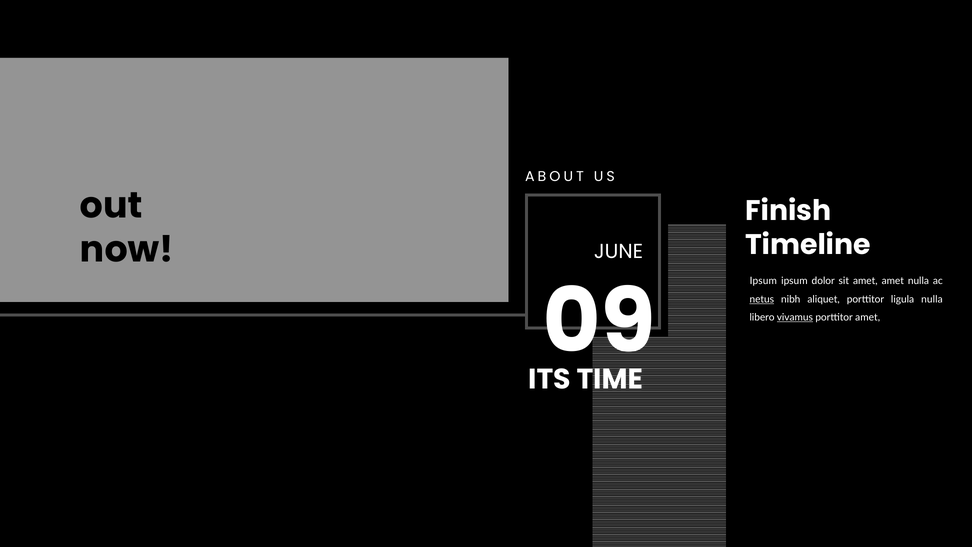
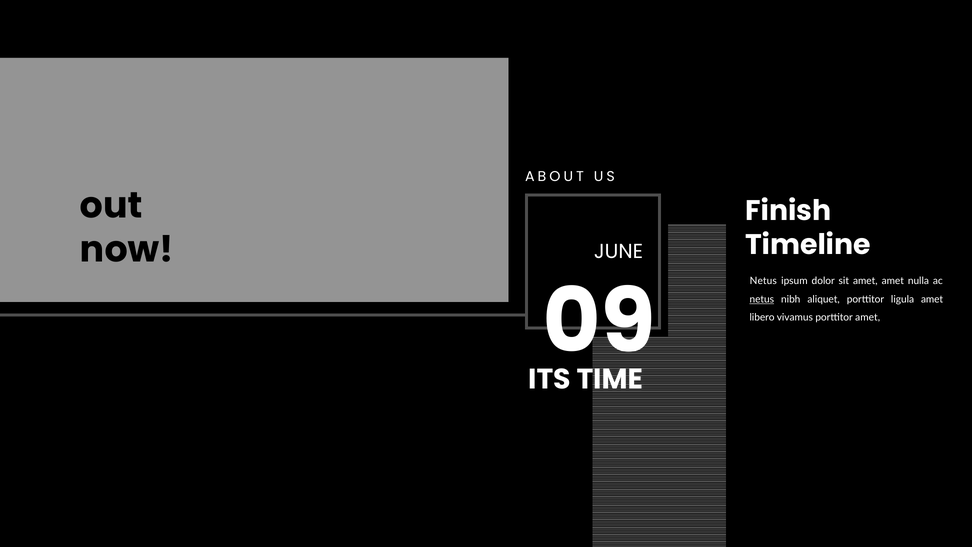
Ipsum at (763, 281): Ipsum -> Netus
ligula nulla: nulla -> amet
vivamus underline: present -> none
